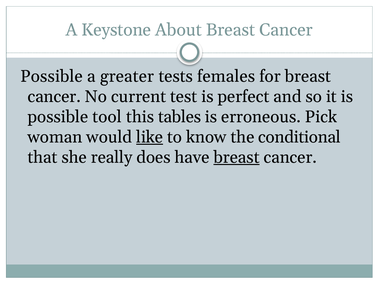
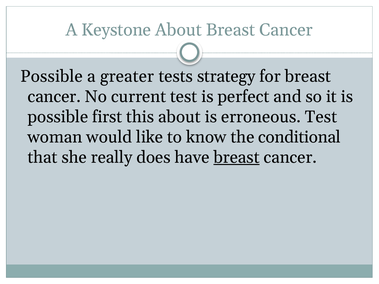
females: females -> strategy
tool: tool -> first
this tables: tables -> about
erroneous Pick: Pick -> Test
like underline: present -> none
